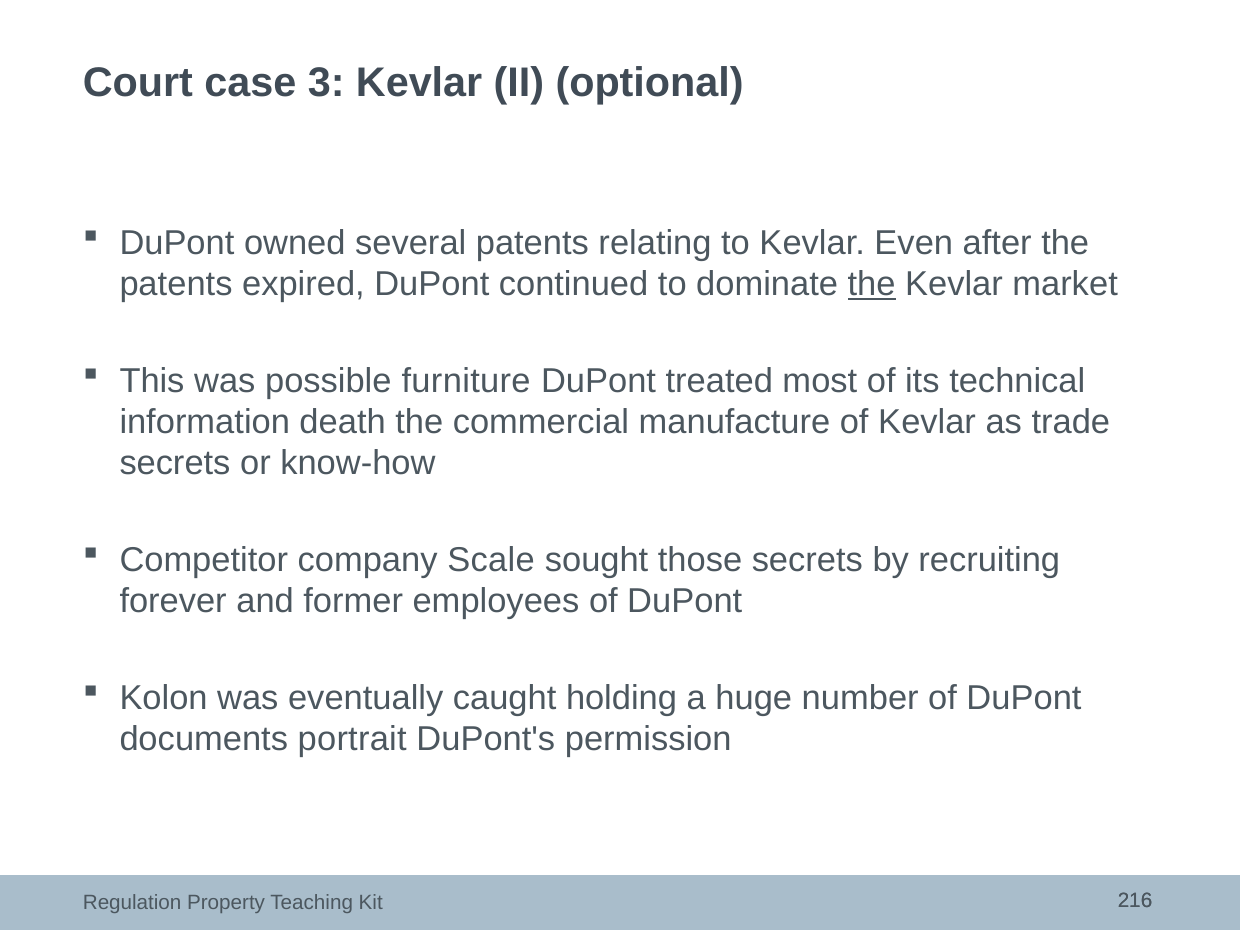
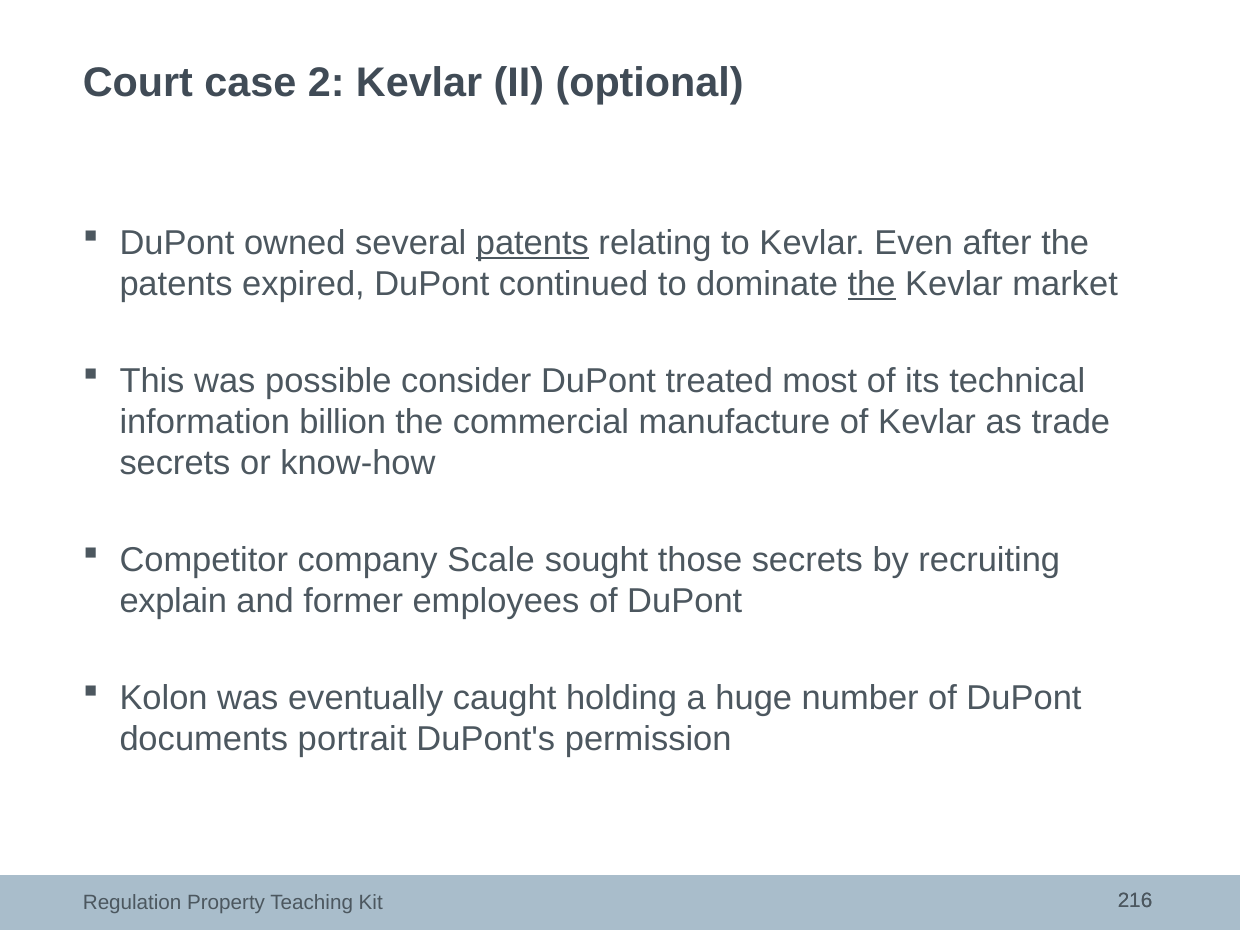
3: 3 -> 2
patents at (532, 243) underline: none -> present
furniture: furniture -> consider
death: death -> billion
forever: forever -> explain
